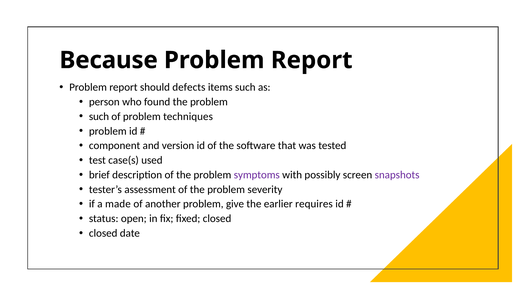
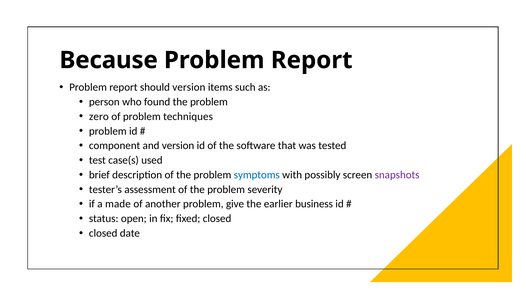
should defects: defects -> version
such at (99, 116): such -> zero
symptoms colour: purple -> blue
requires: requires -> business
